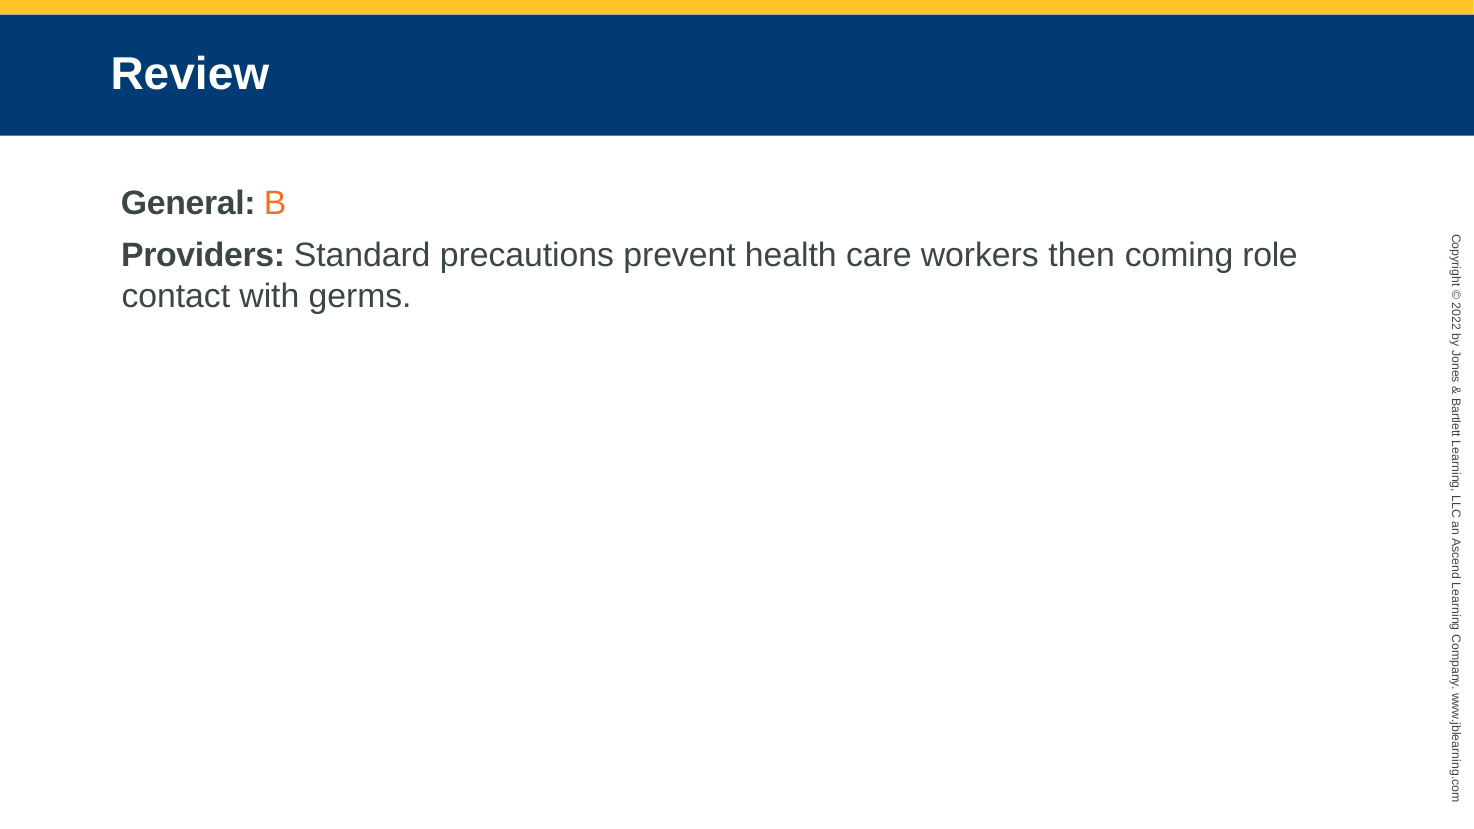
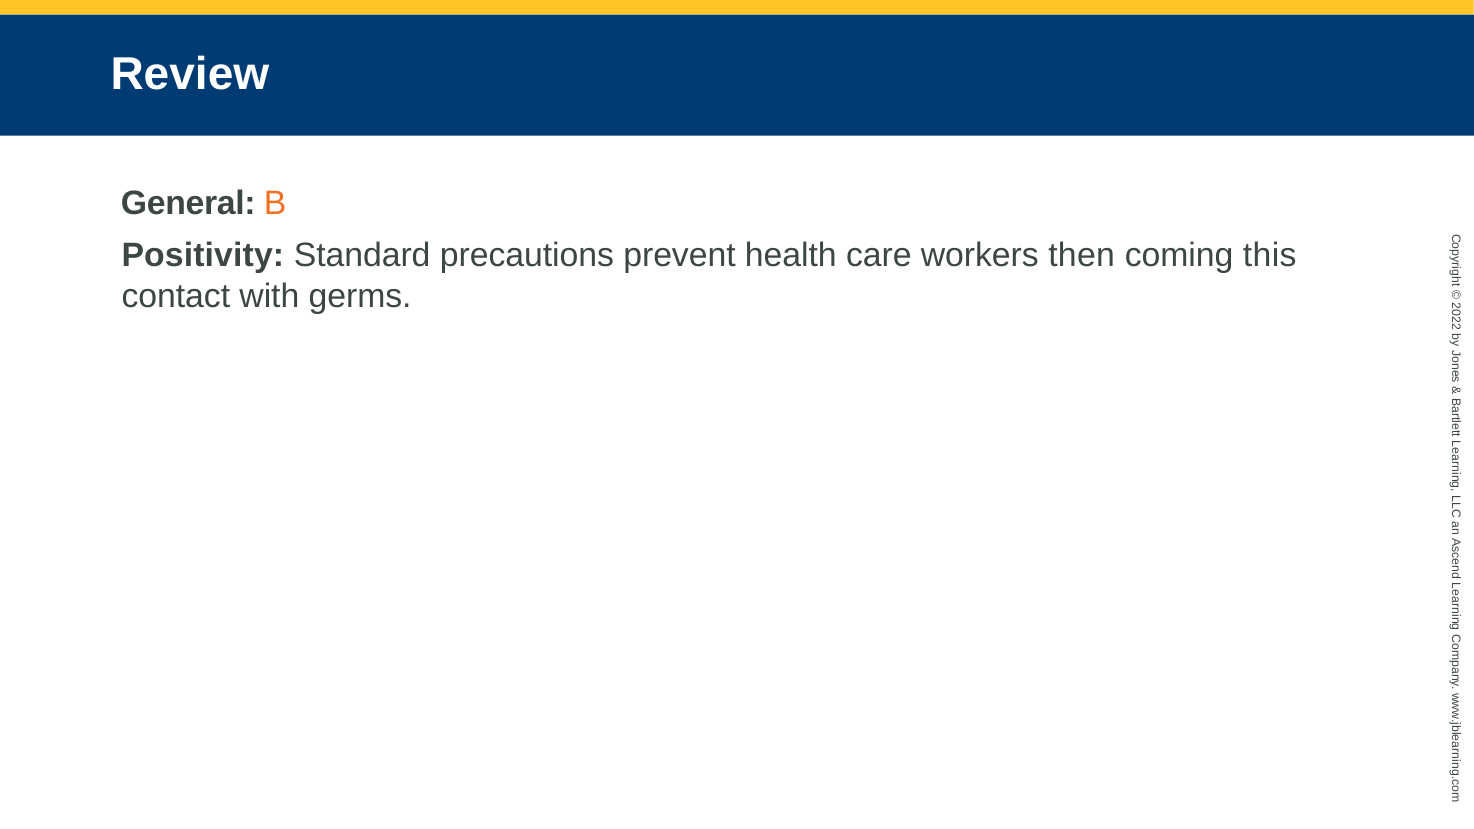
Providers: Providers -> Positivity
role: role -> this
